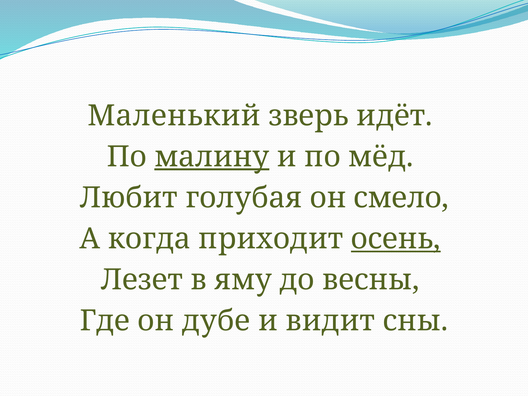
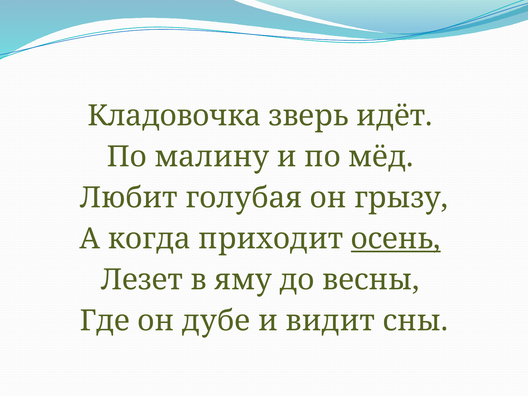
Маленький: Маленький -> Кладовочка
малину underline: present -> none
смело: смело -> грызу
